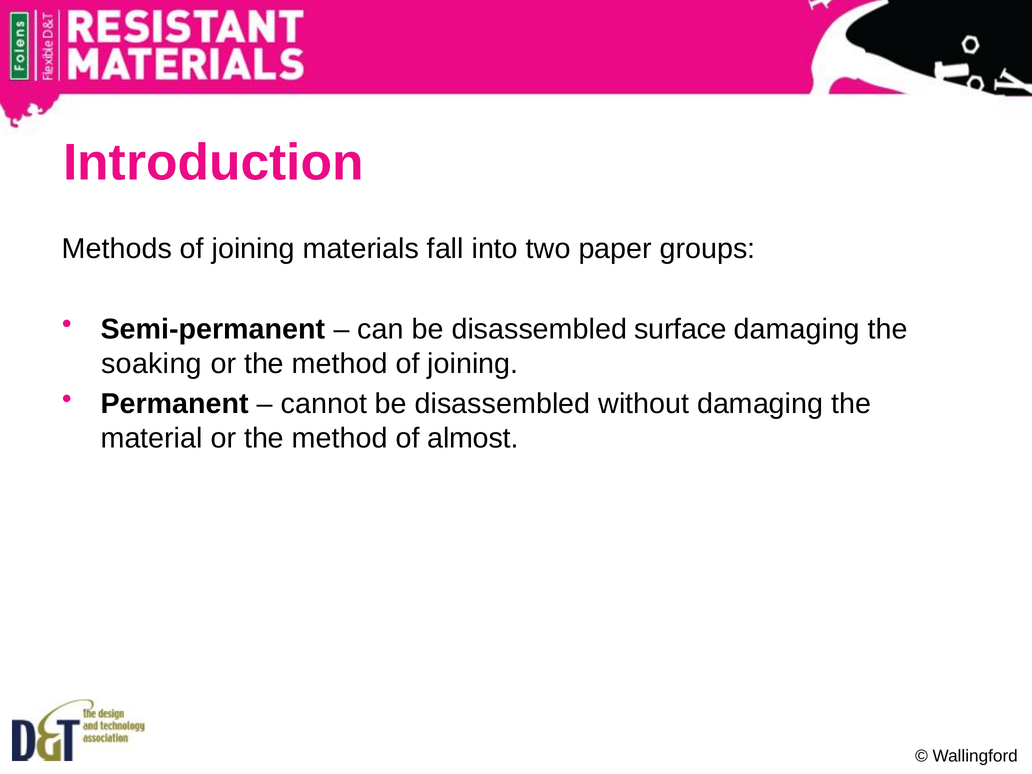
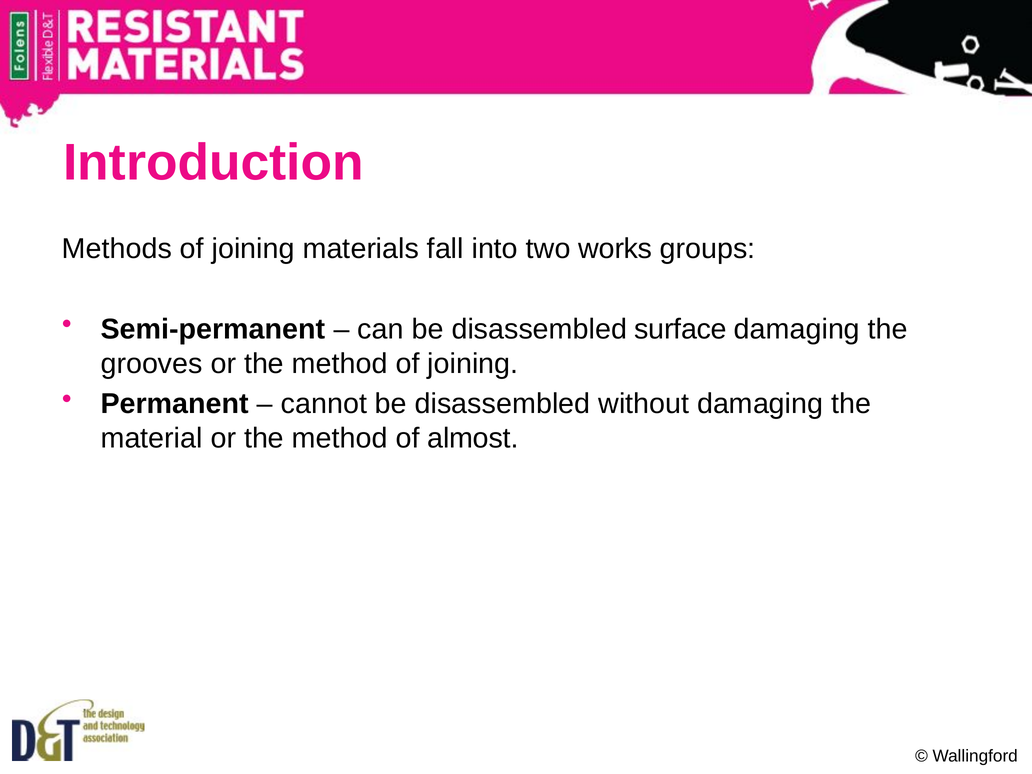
paper: paper -> works
soaking: soaking -> grooves
